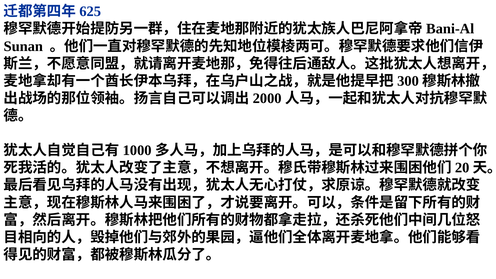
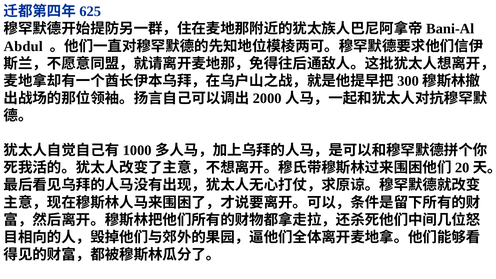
Sunan: Sunan -> Abdul
